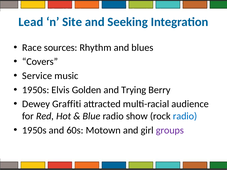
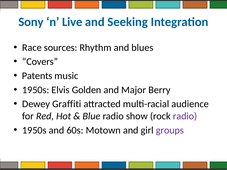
Lead: Lead -> Sony
Site: Site -> Live
Service: Service -> Patents
Trying: Trying -> Major
radio at (185, 116) colour: blue -> purple
